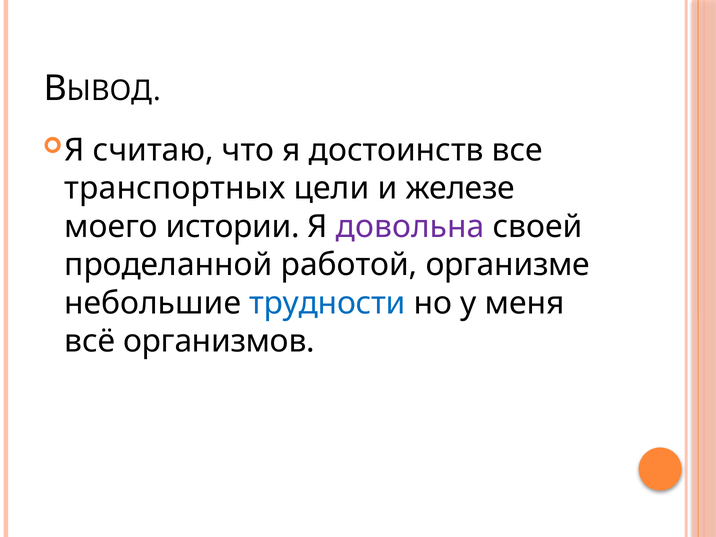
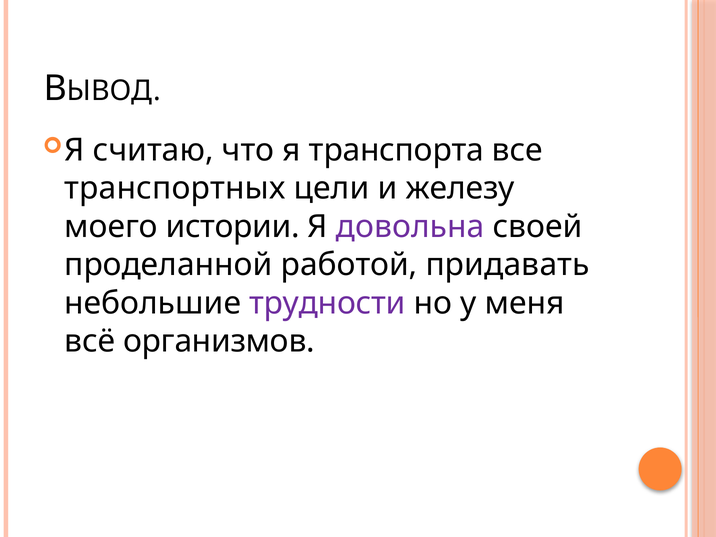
достоинств: достоинств -> транспорта
железе: железе -> железу
организме: организме -> придавать
трудности colour: blue -> purple
